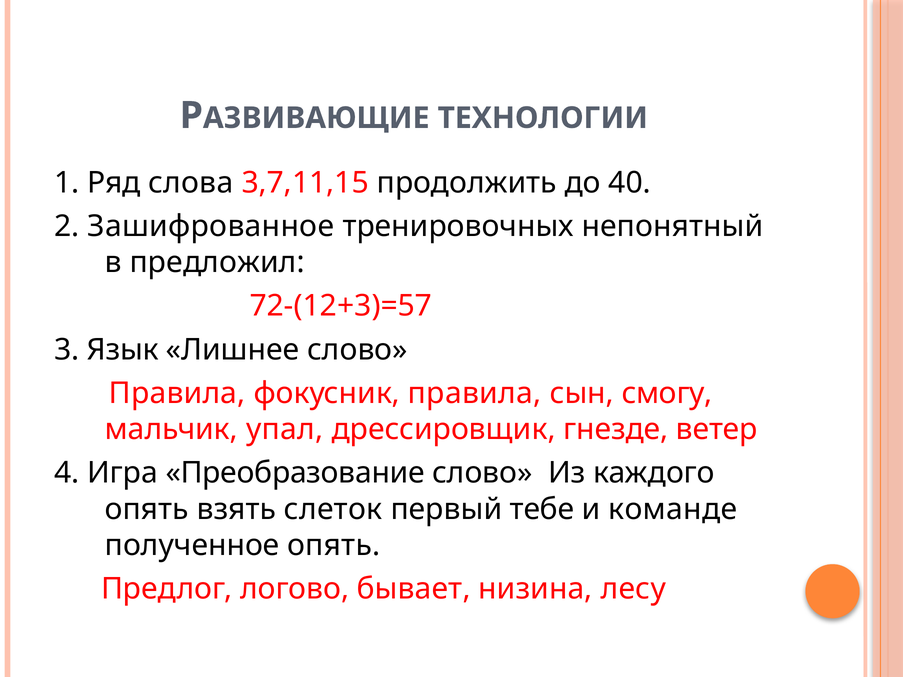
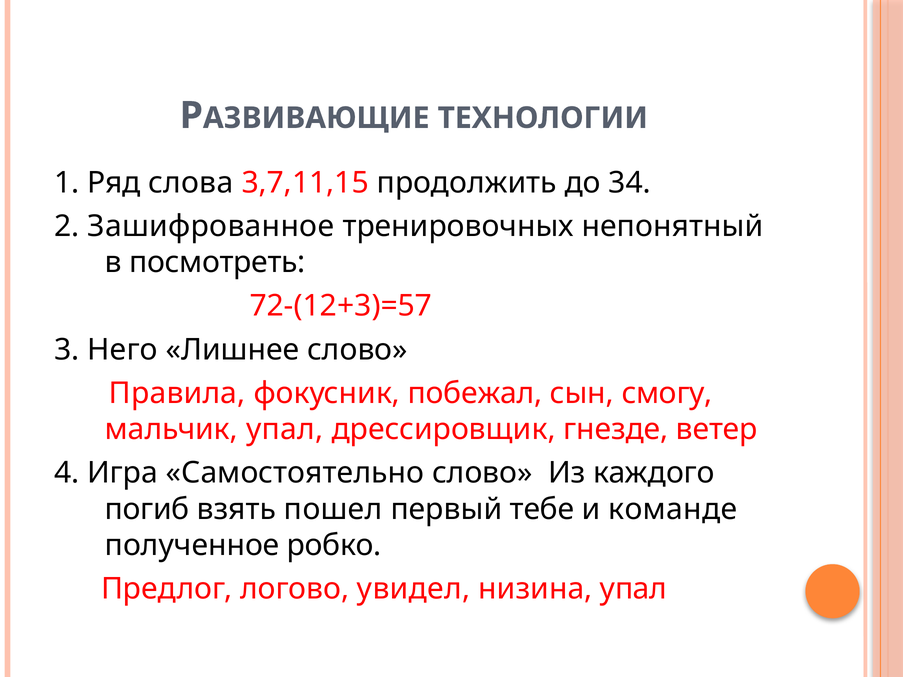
40: 40 -> 34
предложил: предложил -> посмотреть
Язык: Язык -> Него
фокусник правила: правила -> побежал
Преобразование: Преобразование -> Самостоятельно
опять at (147, 509): опять -> погиб
слеток: слеток -> пошел
полученное опять: опять -> робко
бывает: бывает -> увидел
низина лесу: лесу -> упал
